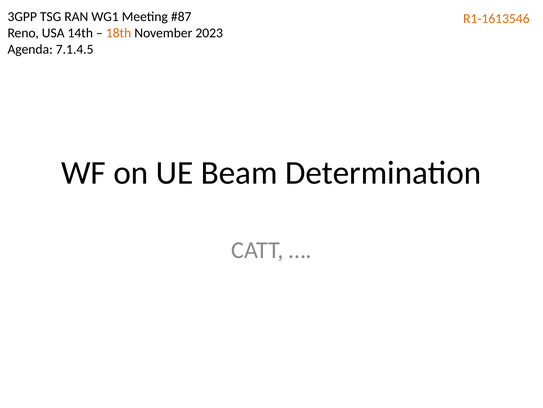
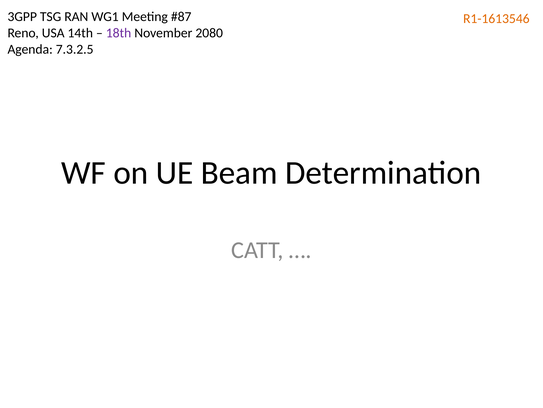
18th colour: orange -> purple
2023: 2023 -> 2080
7.1.4.5: 7.1.4.5 -> 7.3.2.5
